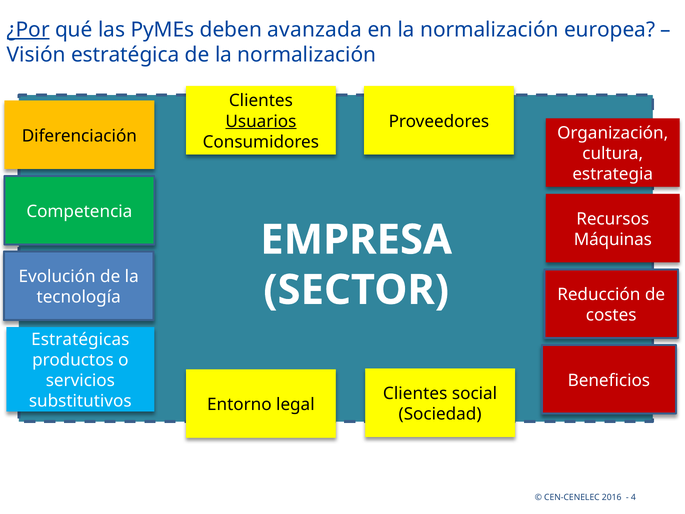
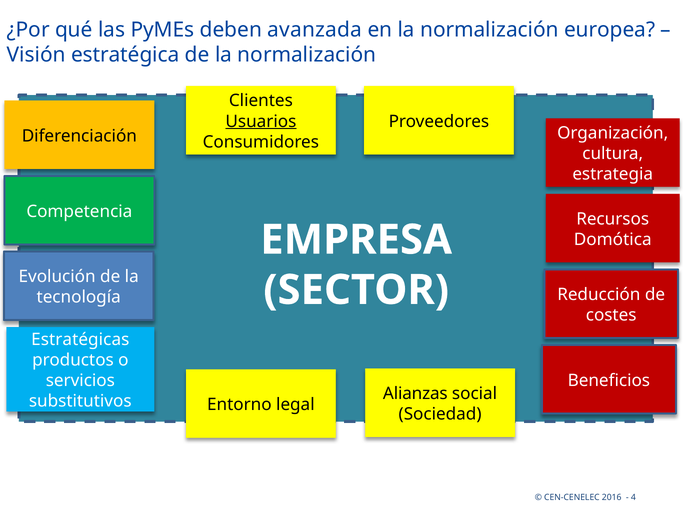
¿Por underline: present -> none
Máquinas: Máquinas -> Domótica
Clientes at (415, 393): Clientes -> Alianzas
